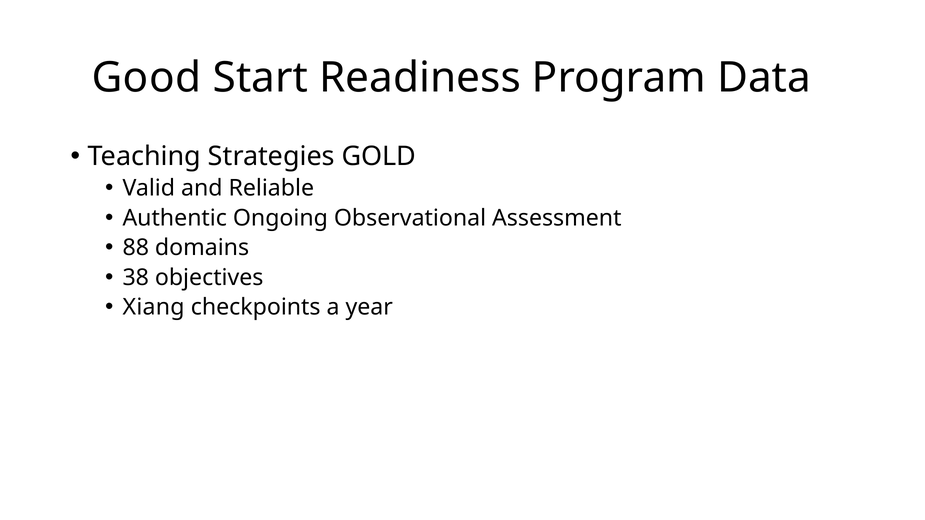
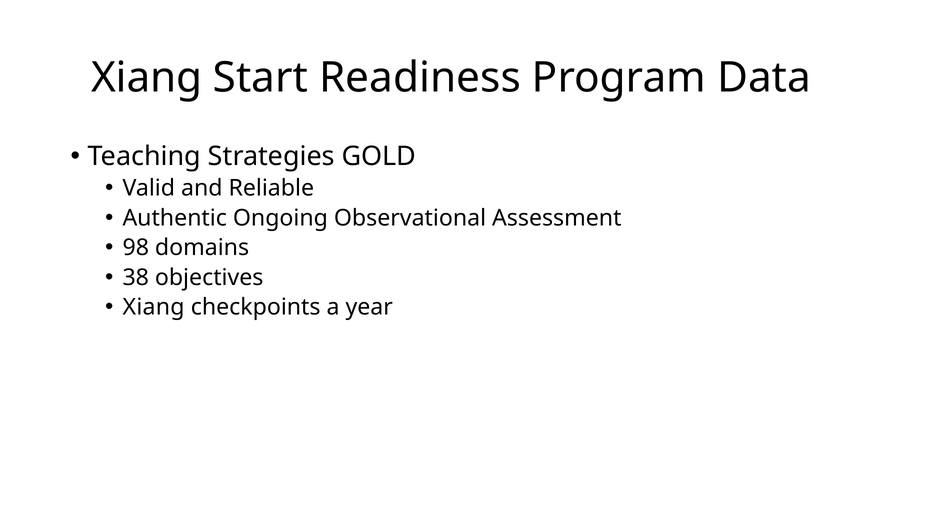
Good at (146, 78): Good -> Xiang
88: 88 -> 98
